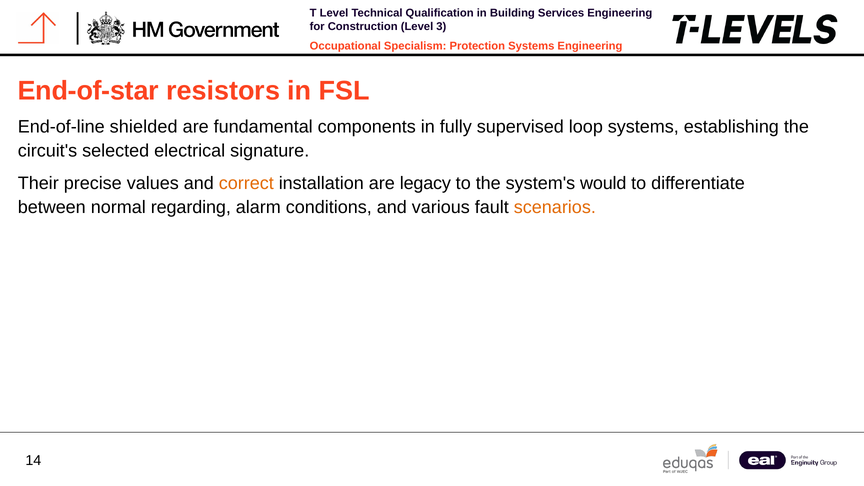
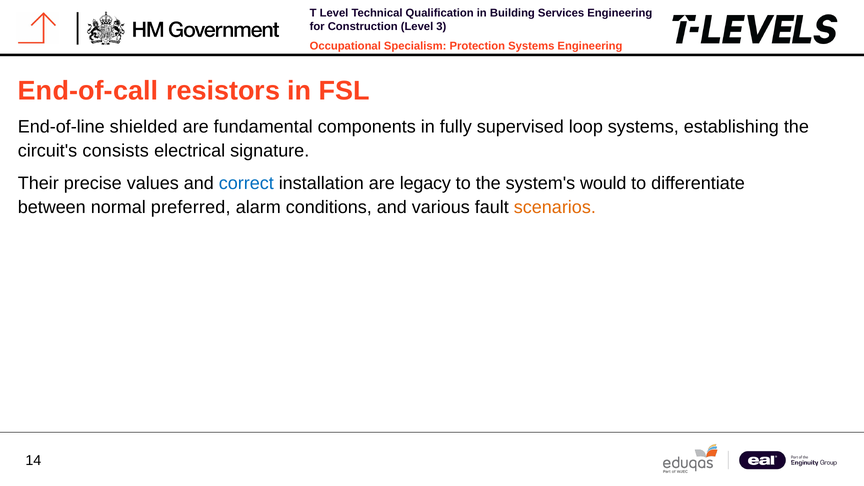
End-of-star: End-of-star -> End-of-call
selected: selected -> consists
correct colour: orange -> blue
regarding: regarding -> preferred
